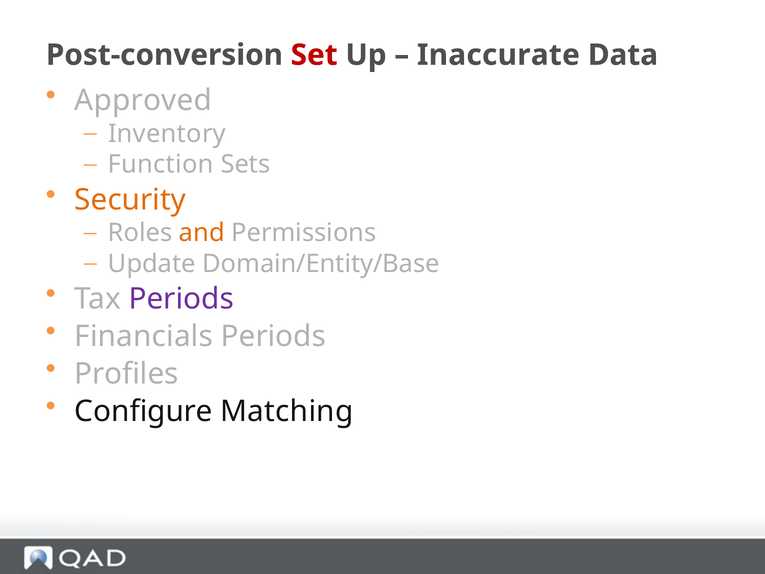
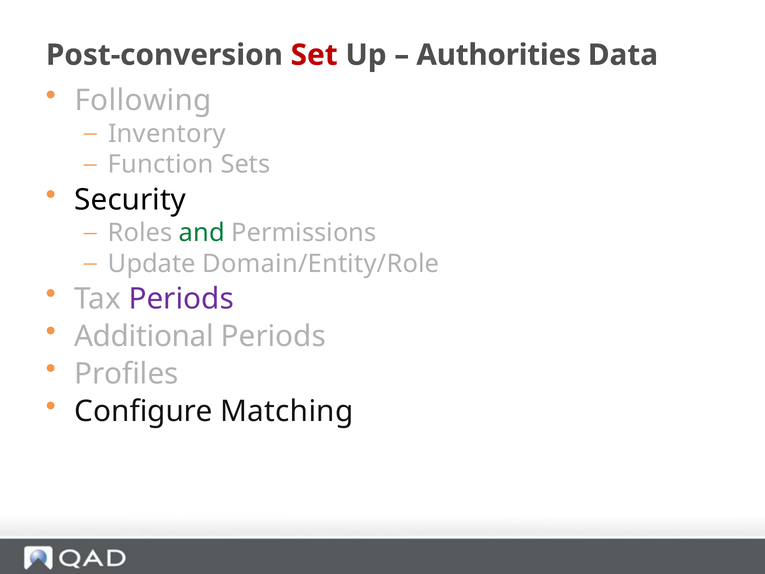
Inaccurate: Inaccurate -> Authorities
Approved: Approved -> Following
Security colour: orange -> black
and colour: orange -> green
Domain/Entity/Base: Domain/Entity/Base -> Domain/Entity/Role
Financials: Financials -> Additional
